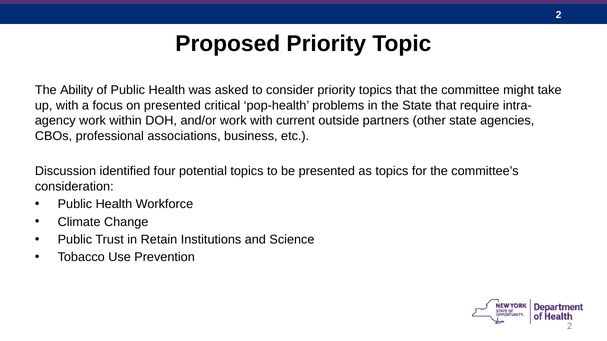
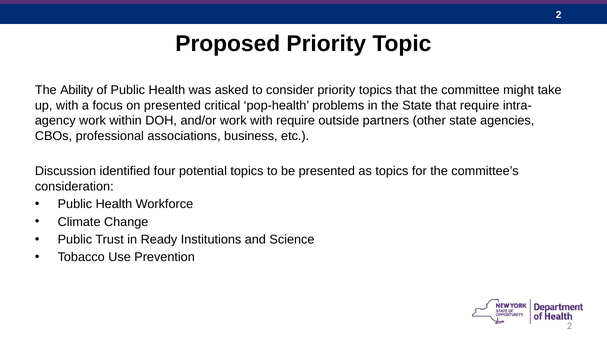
with current: current -> require
Retain: Retain -> Ready
